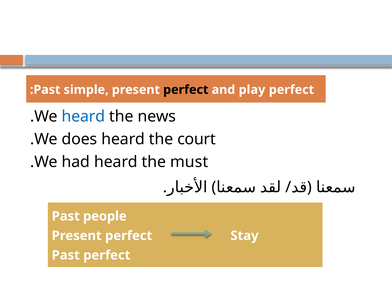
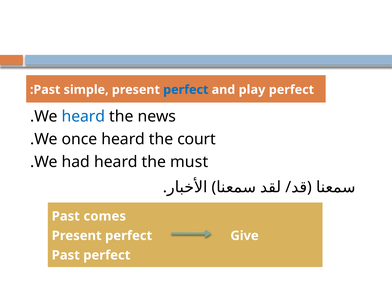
perfect at (186, 90) colour: black -> blue
does: does -> once
people: people -> comes
Stay: Stay -> Give
